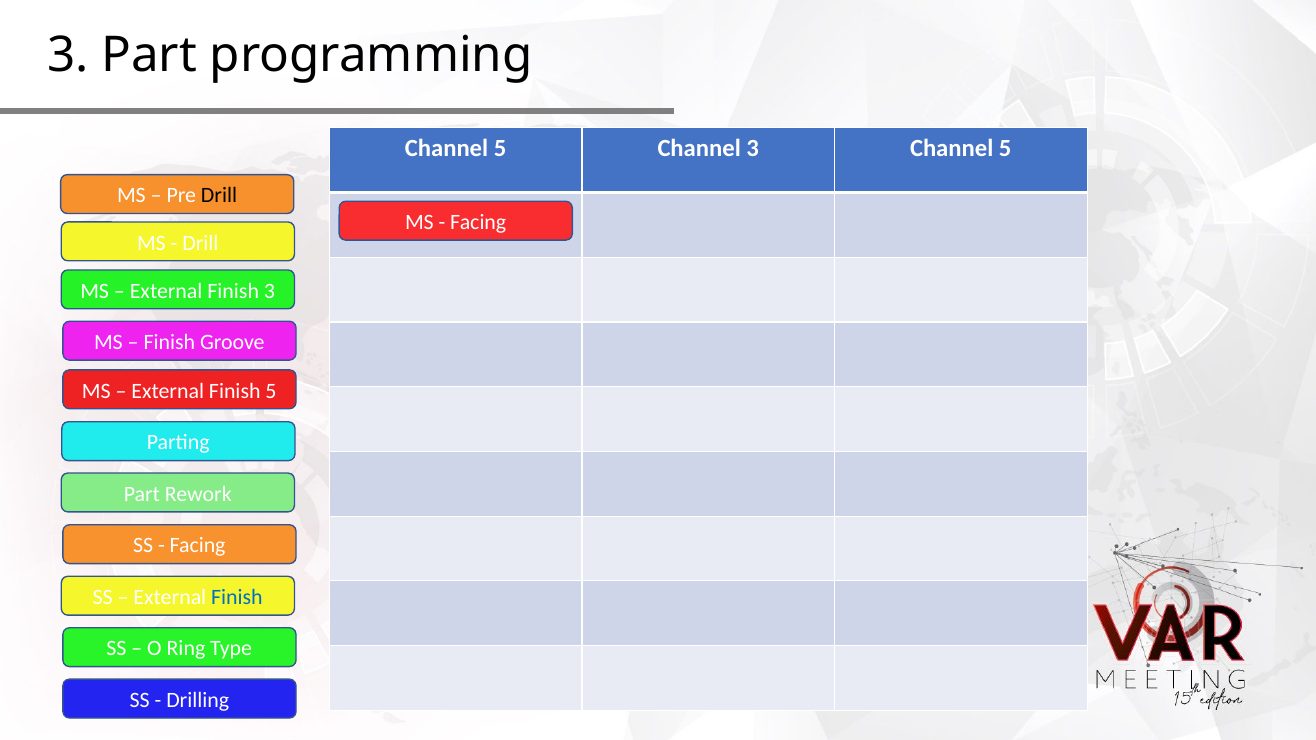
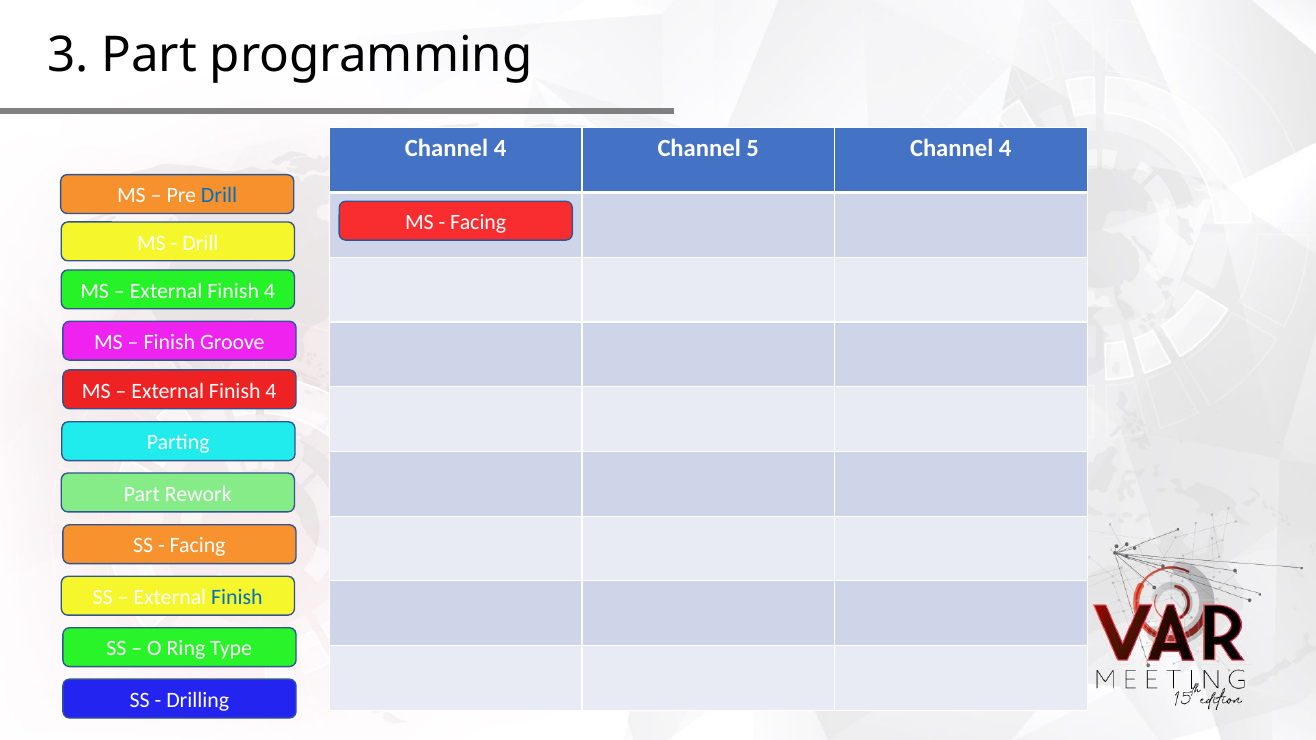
5 at (500, 148): 5 -> 4
Channel 3: 3 -> 5
5 at (1005, 148): 5 -> 4
Drill at (219, 196) colour: black -> blue
3 at (269, 291): 3 -> 4
5 at (271, 391): 5 -> 4
